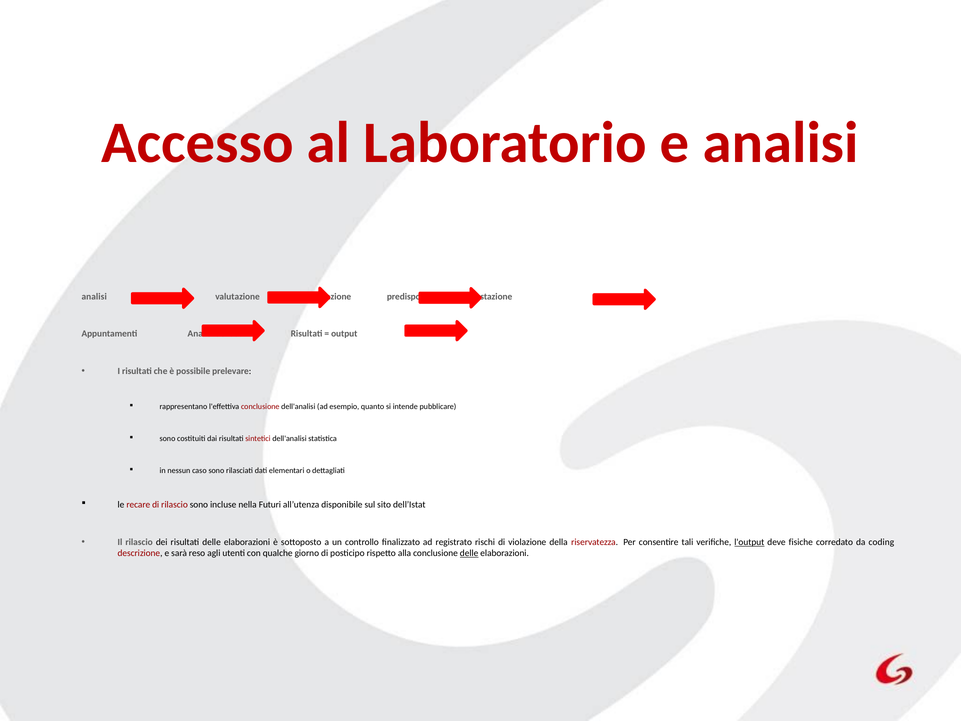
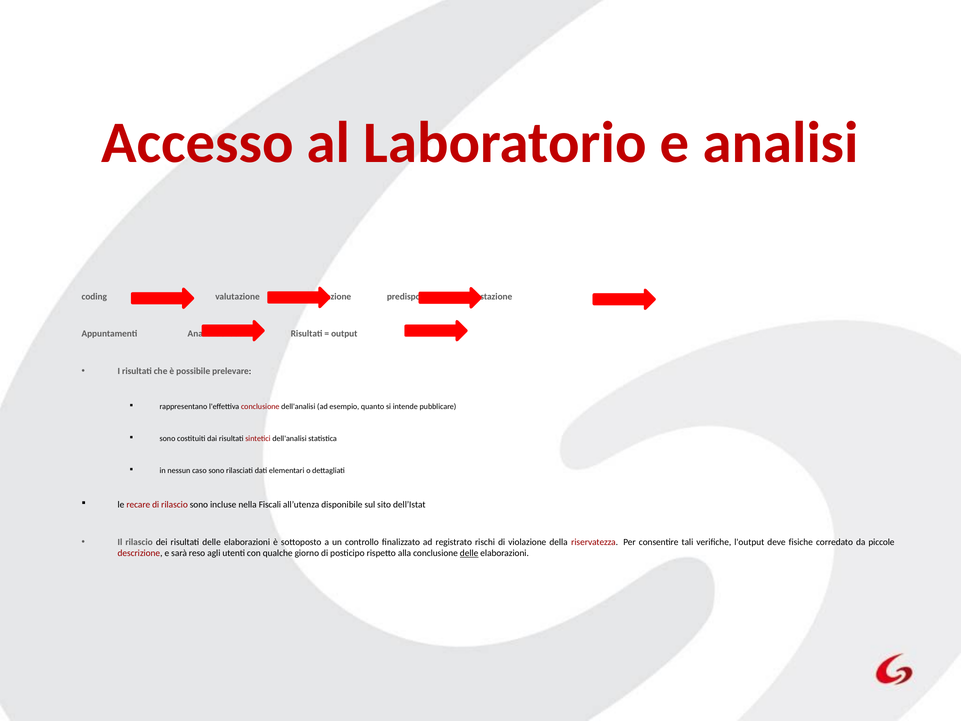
analisi at (94, 296): analisi -> coding
Futuri: Futuri -> Fiscali
l'output underline: present -> none
coding: coding -> piccole
